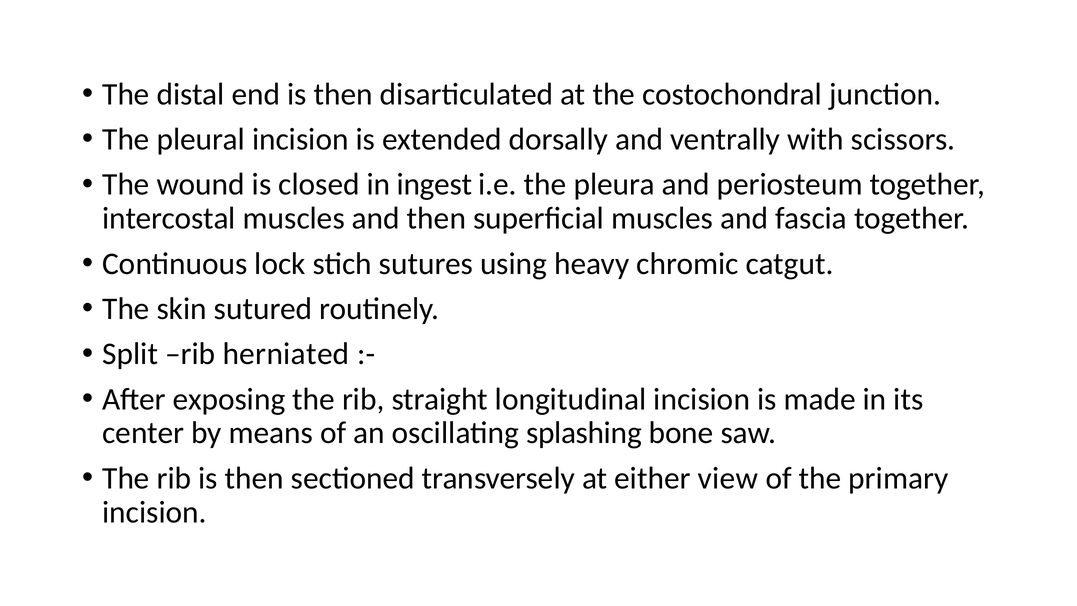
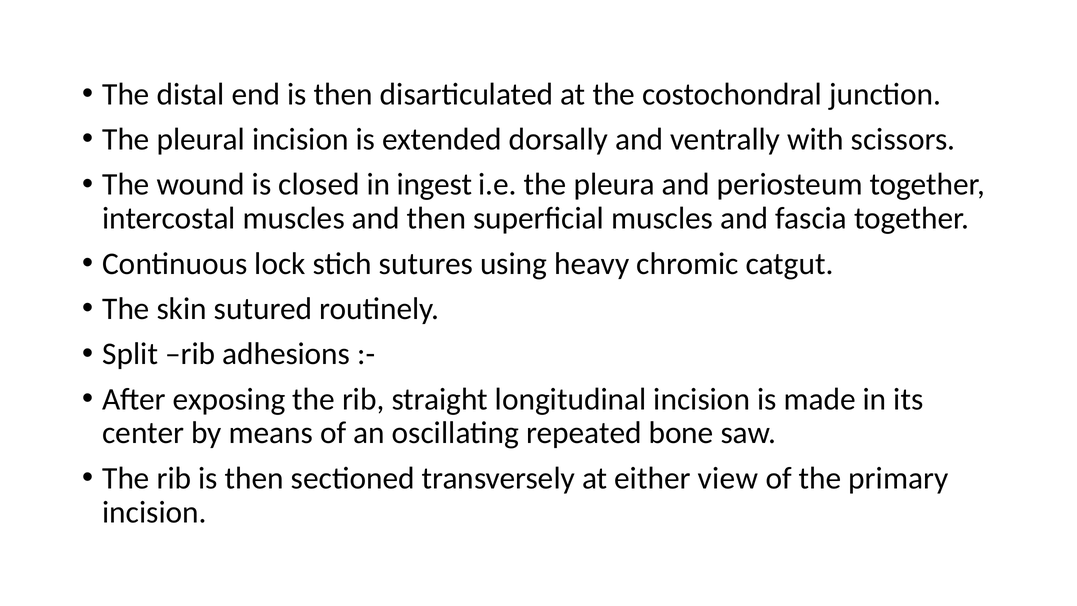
herniated: herniated -> adhesions
splashing: splashing -> repeated
